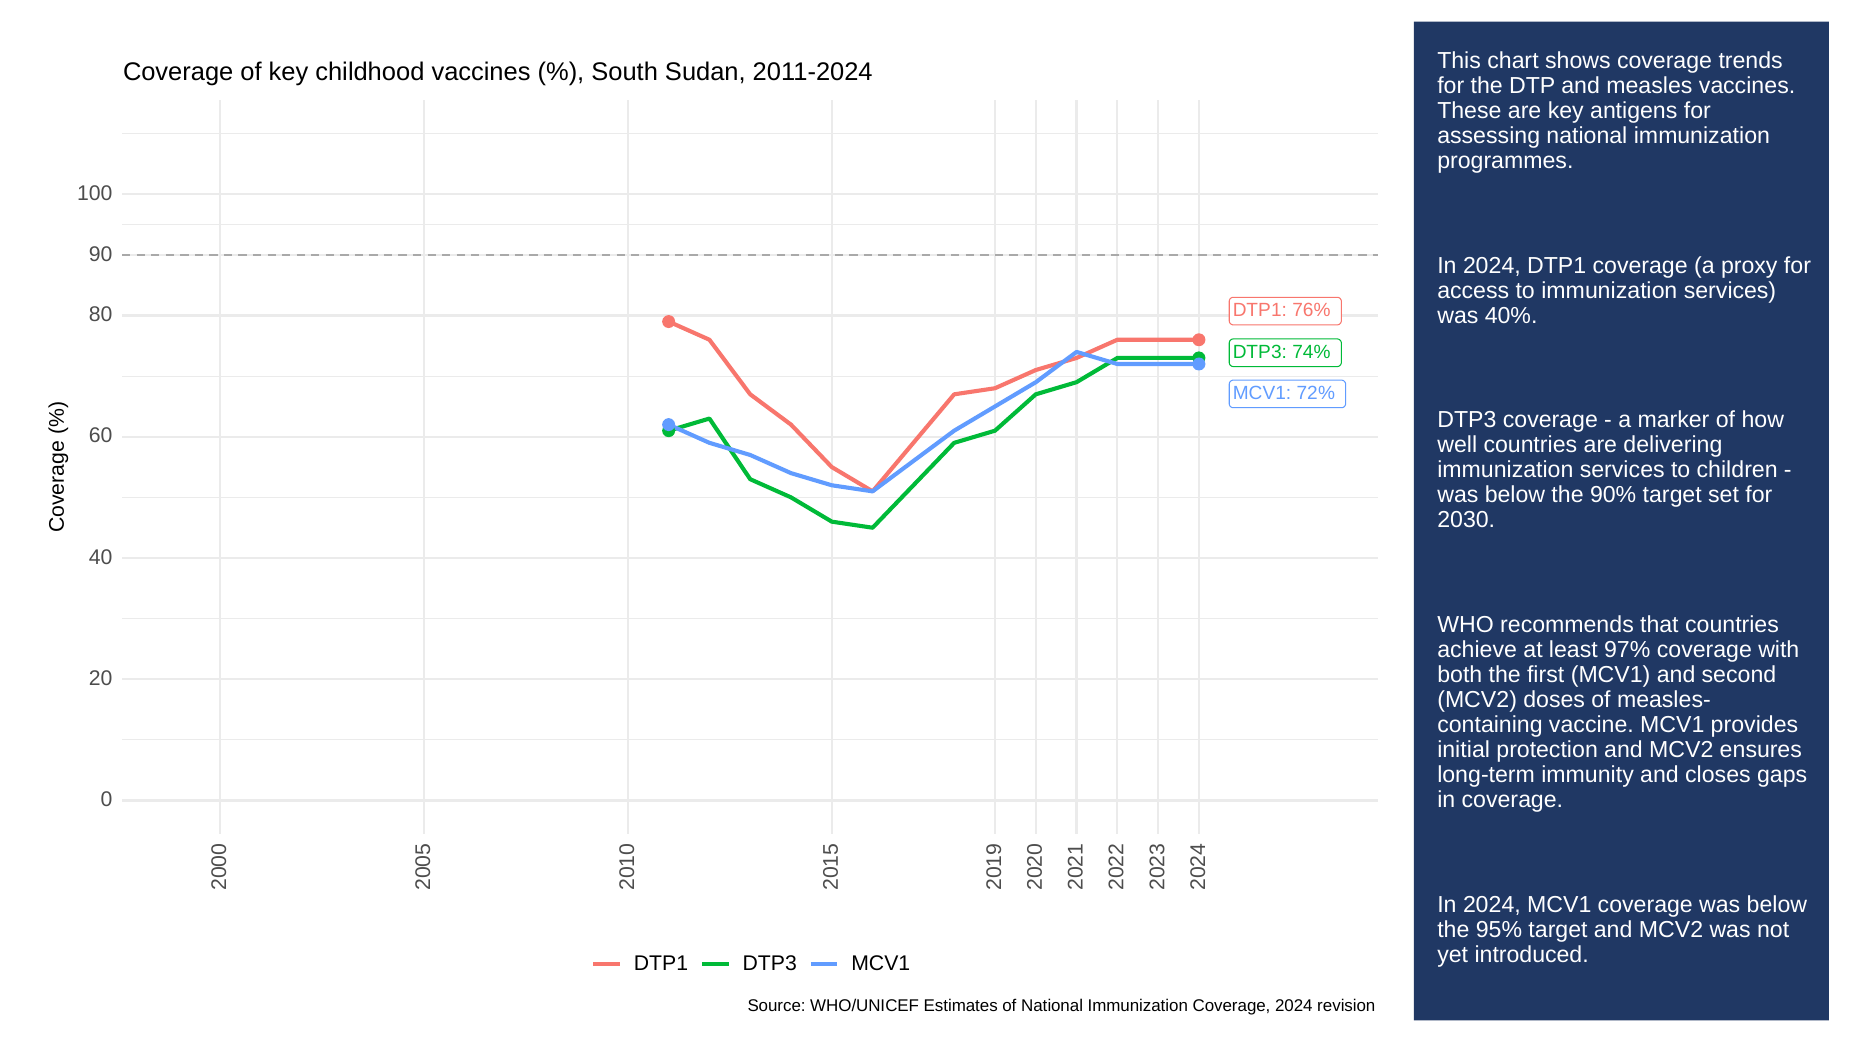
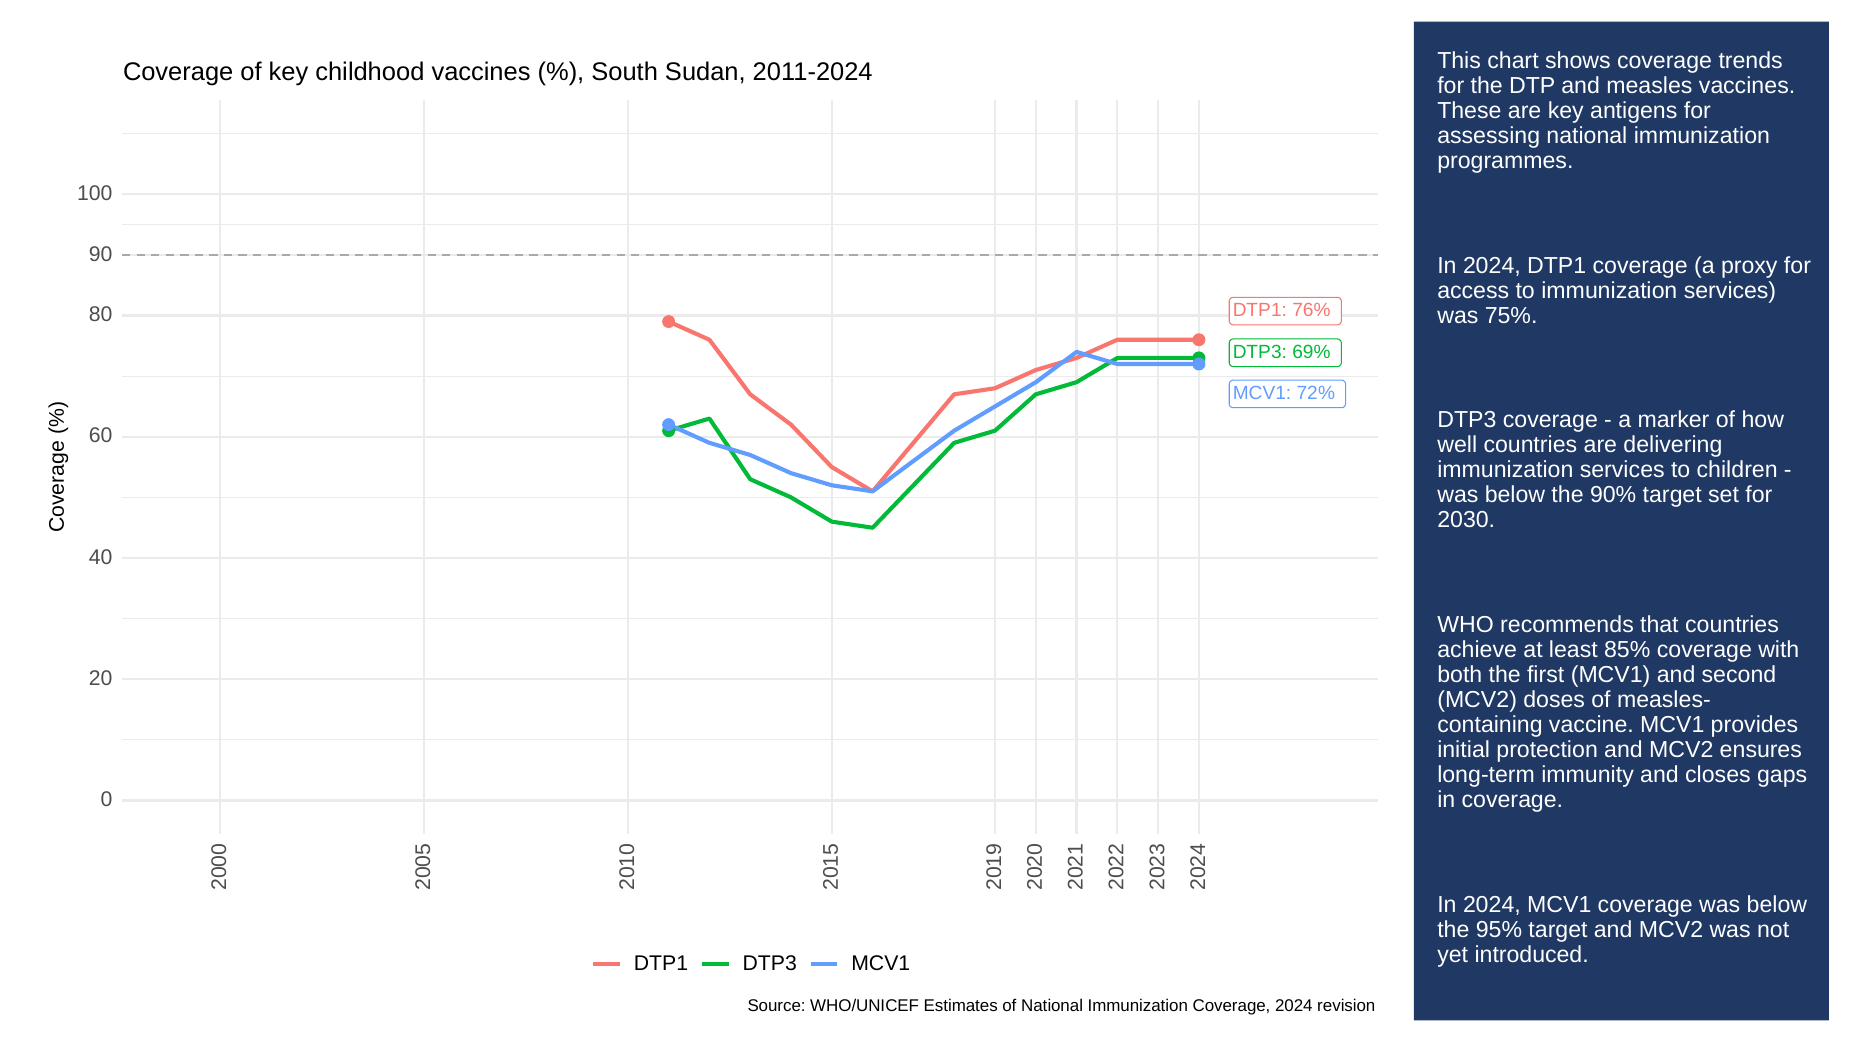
40%: 40% -> 75%
74%: 74% -> 69%
97%: 97% -> 85%
